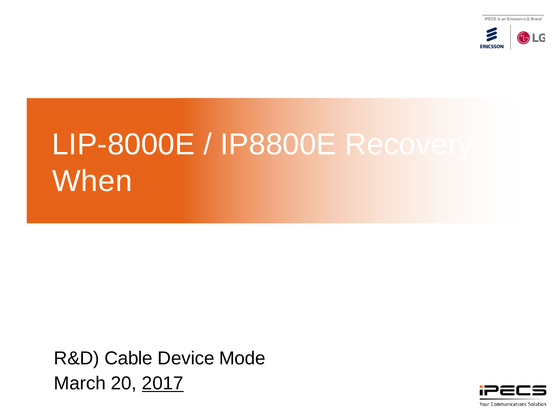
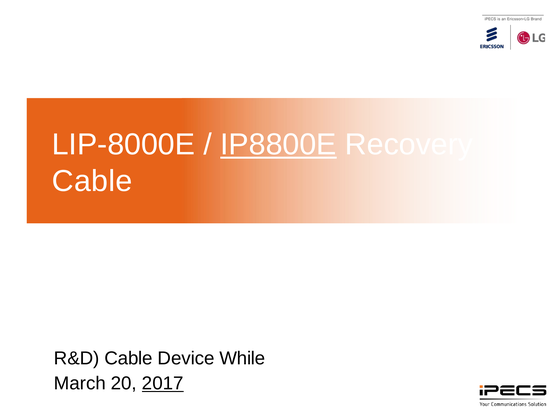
IP8800E underline: none -> present
When at (92, 181): When -> Cable
Mode: Mode -> While
